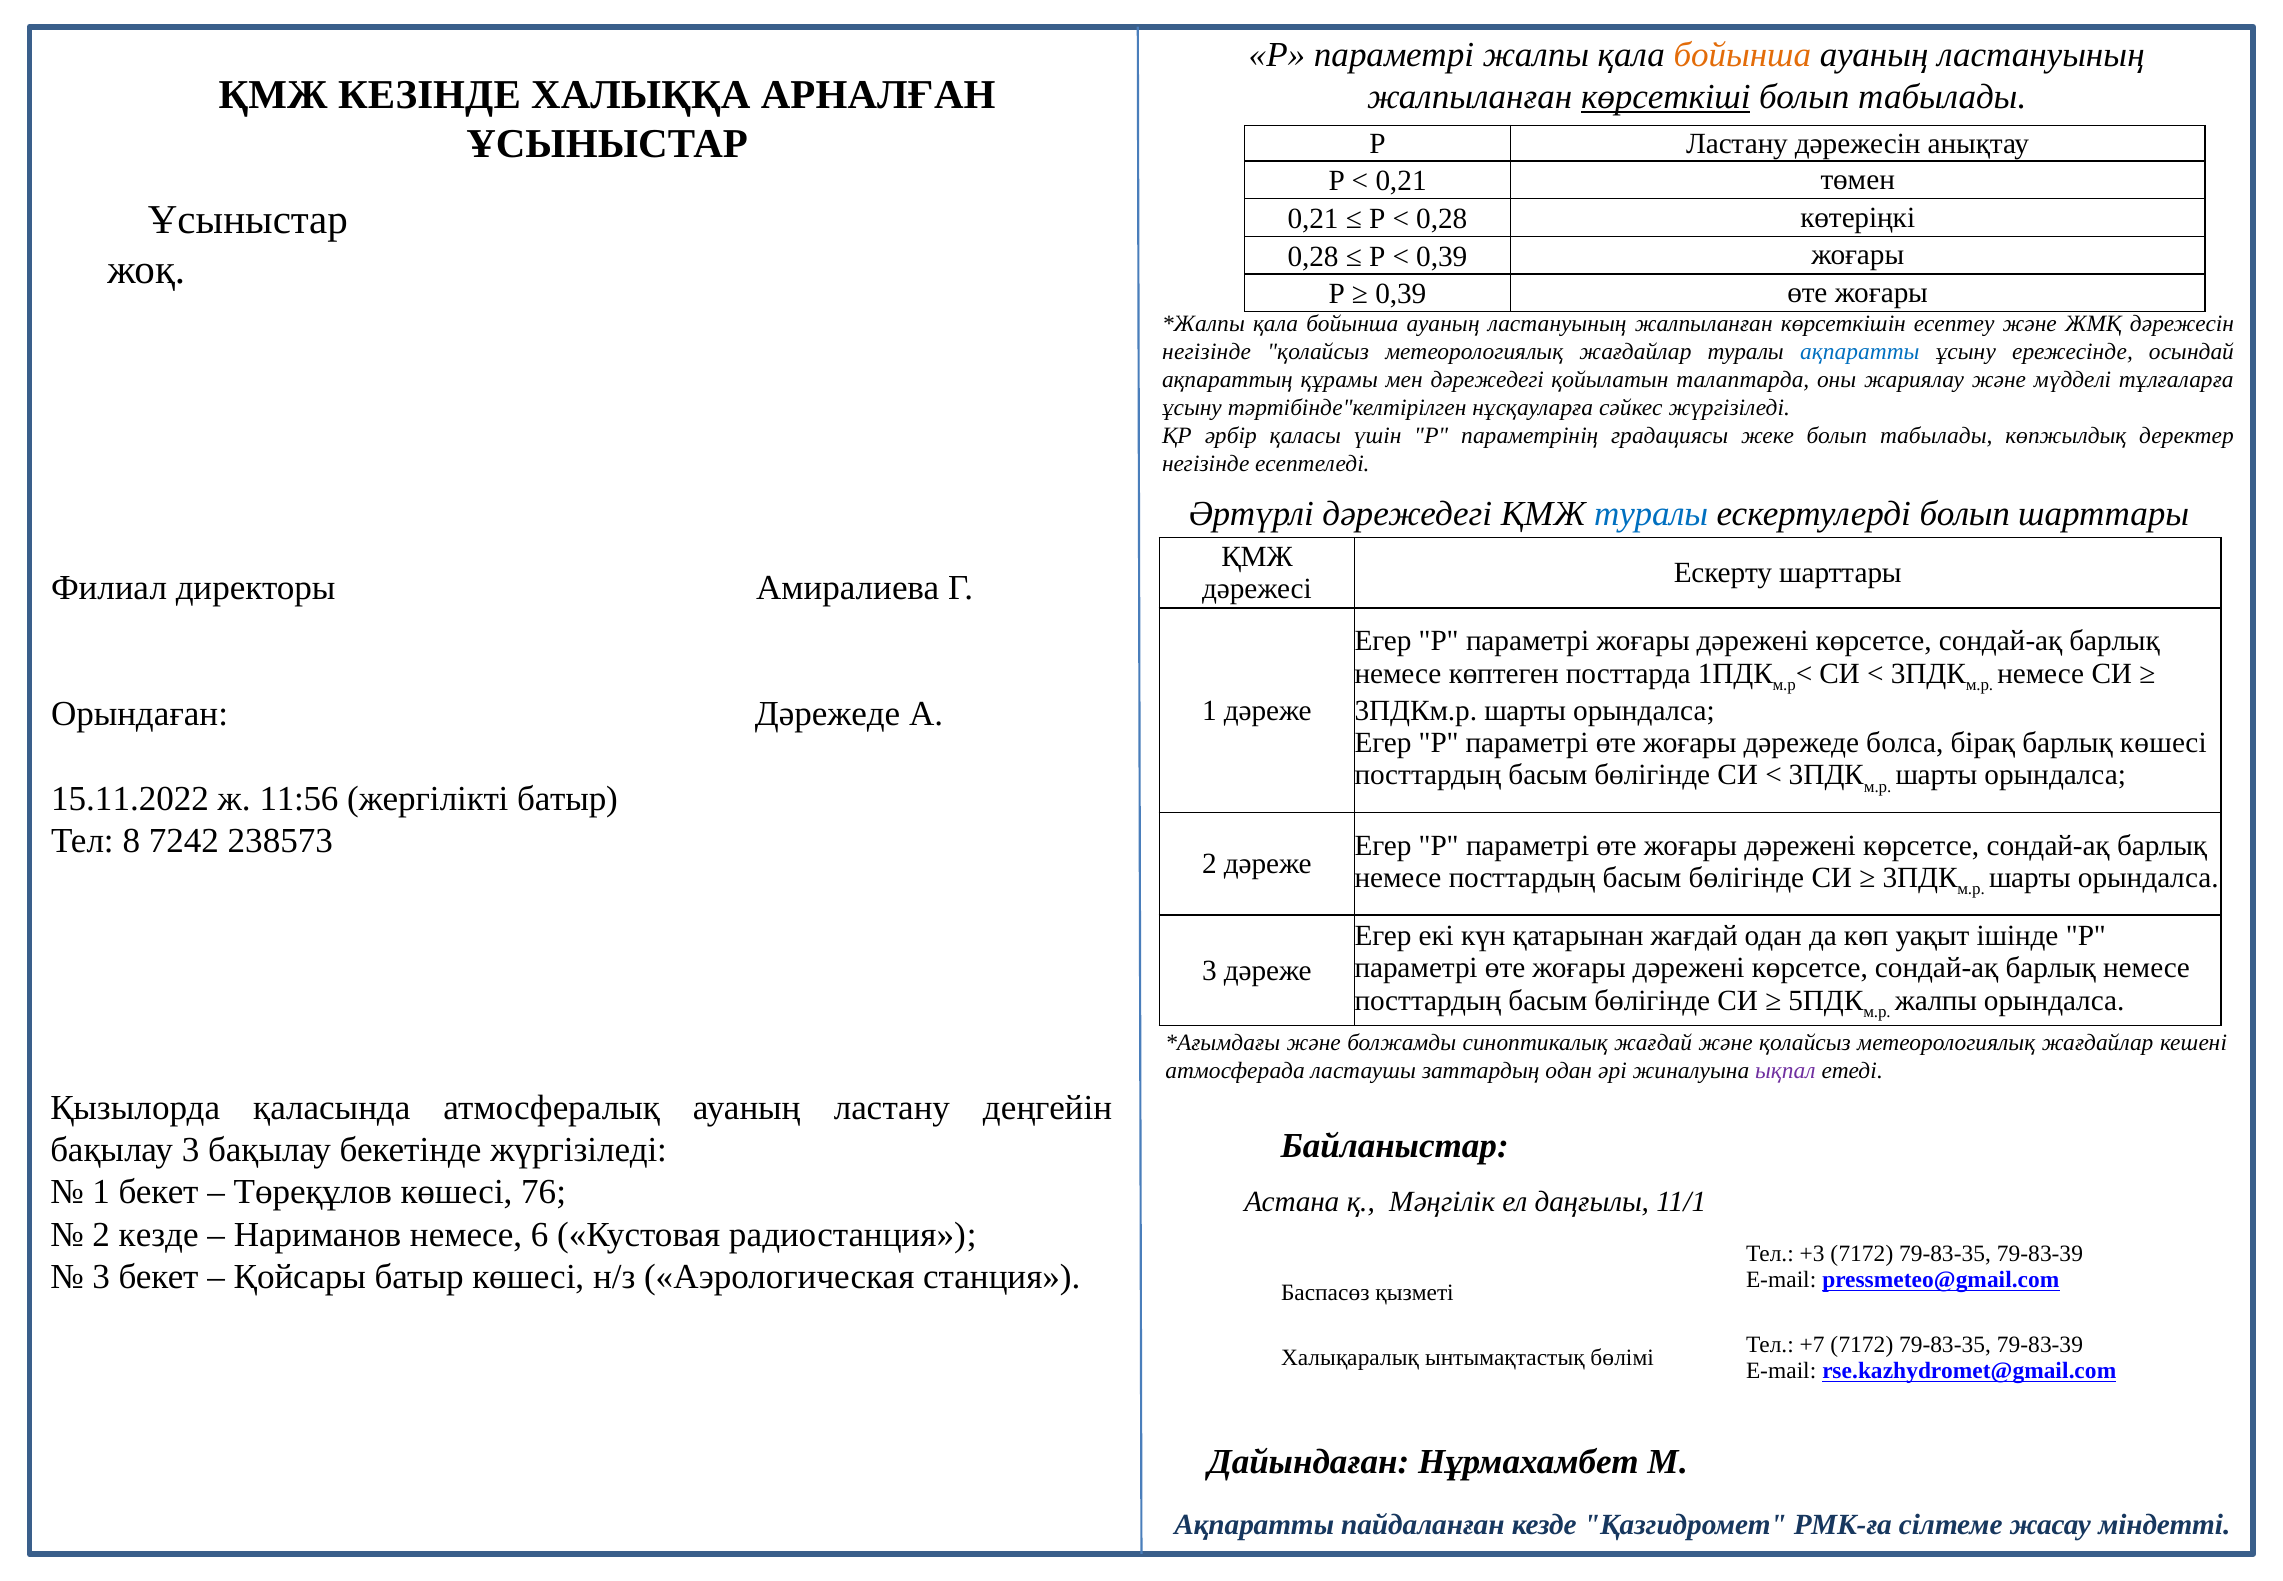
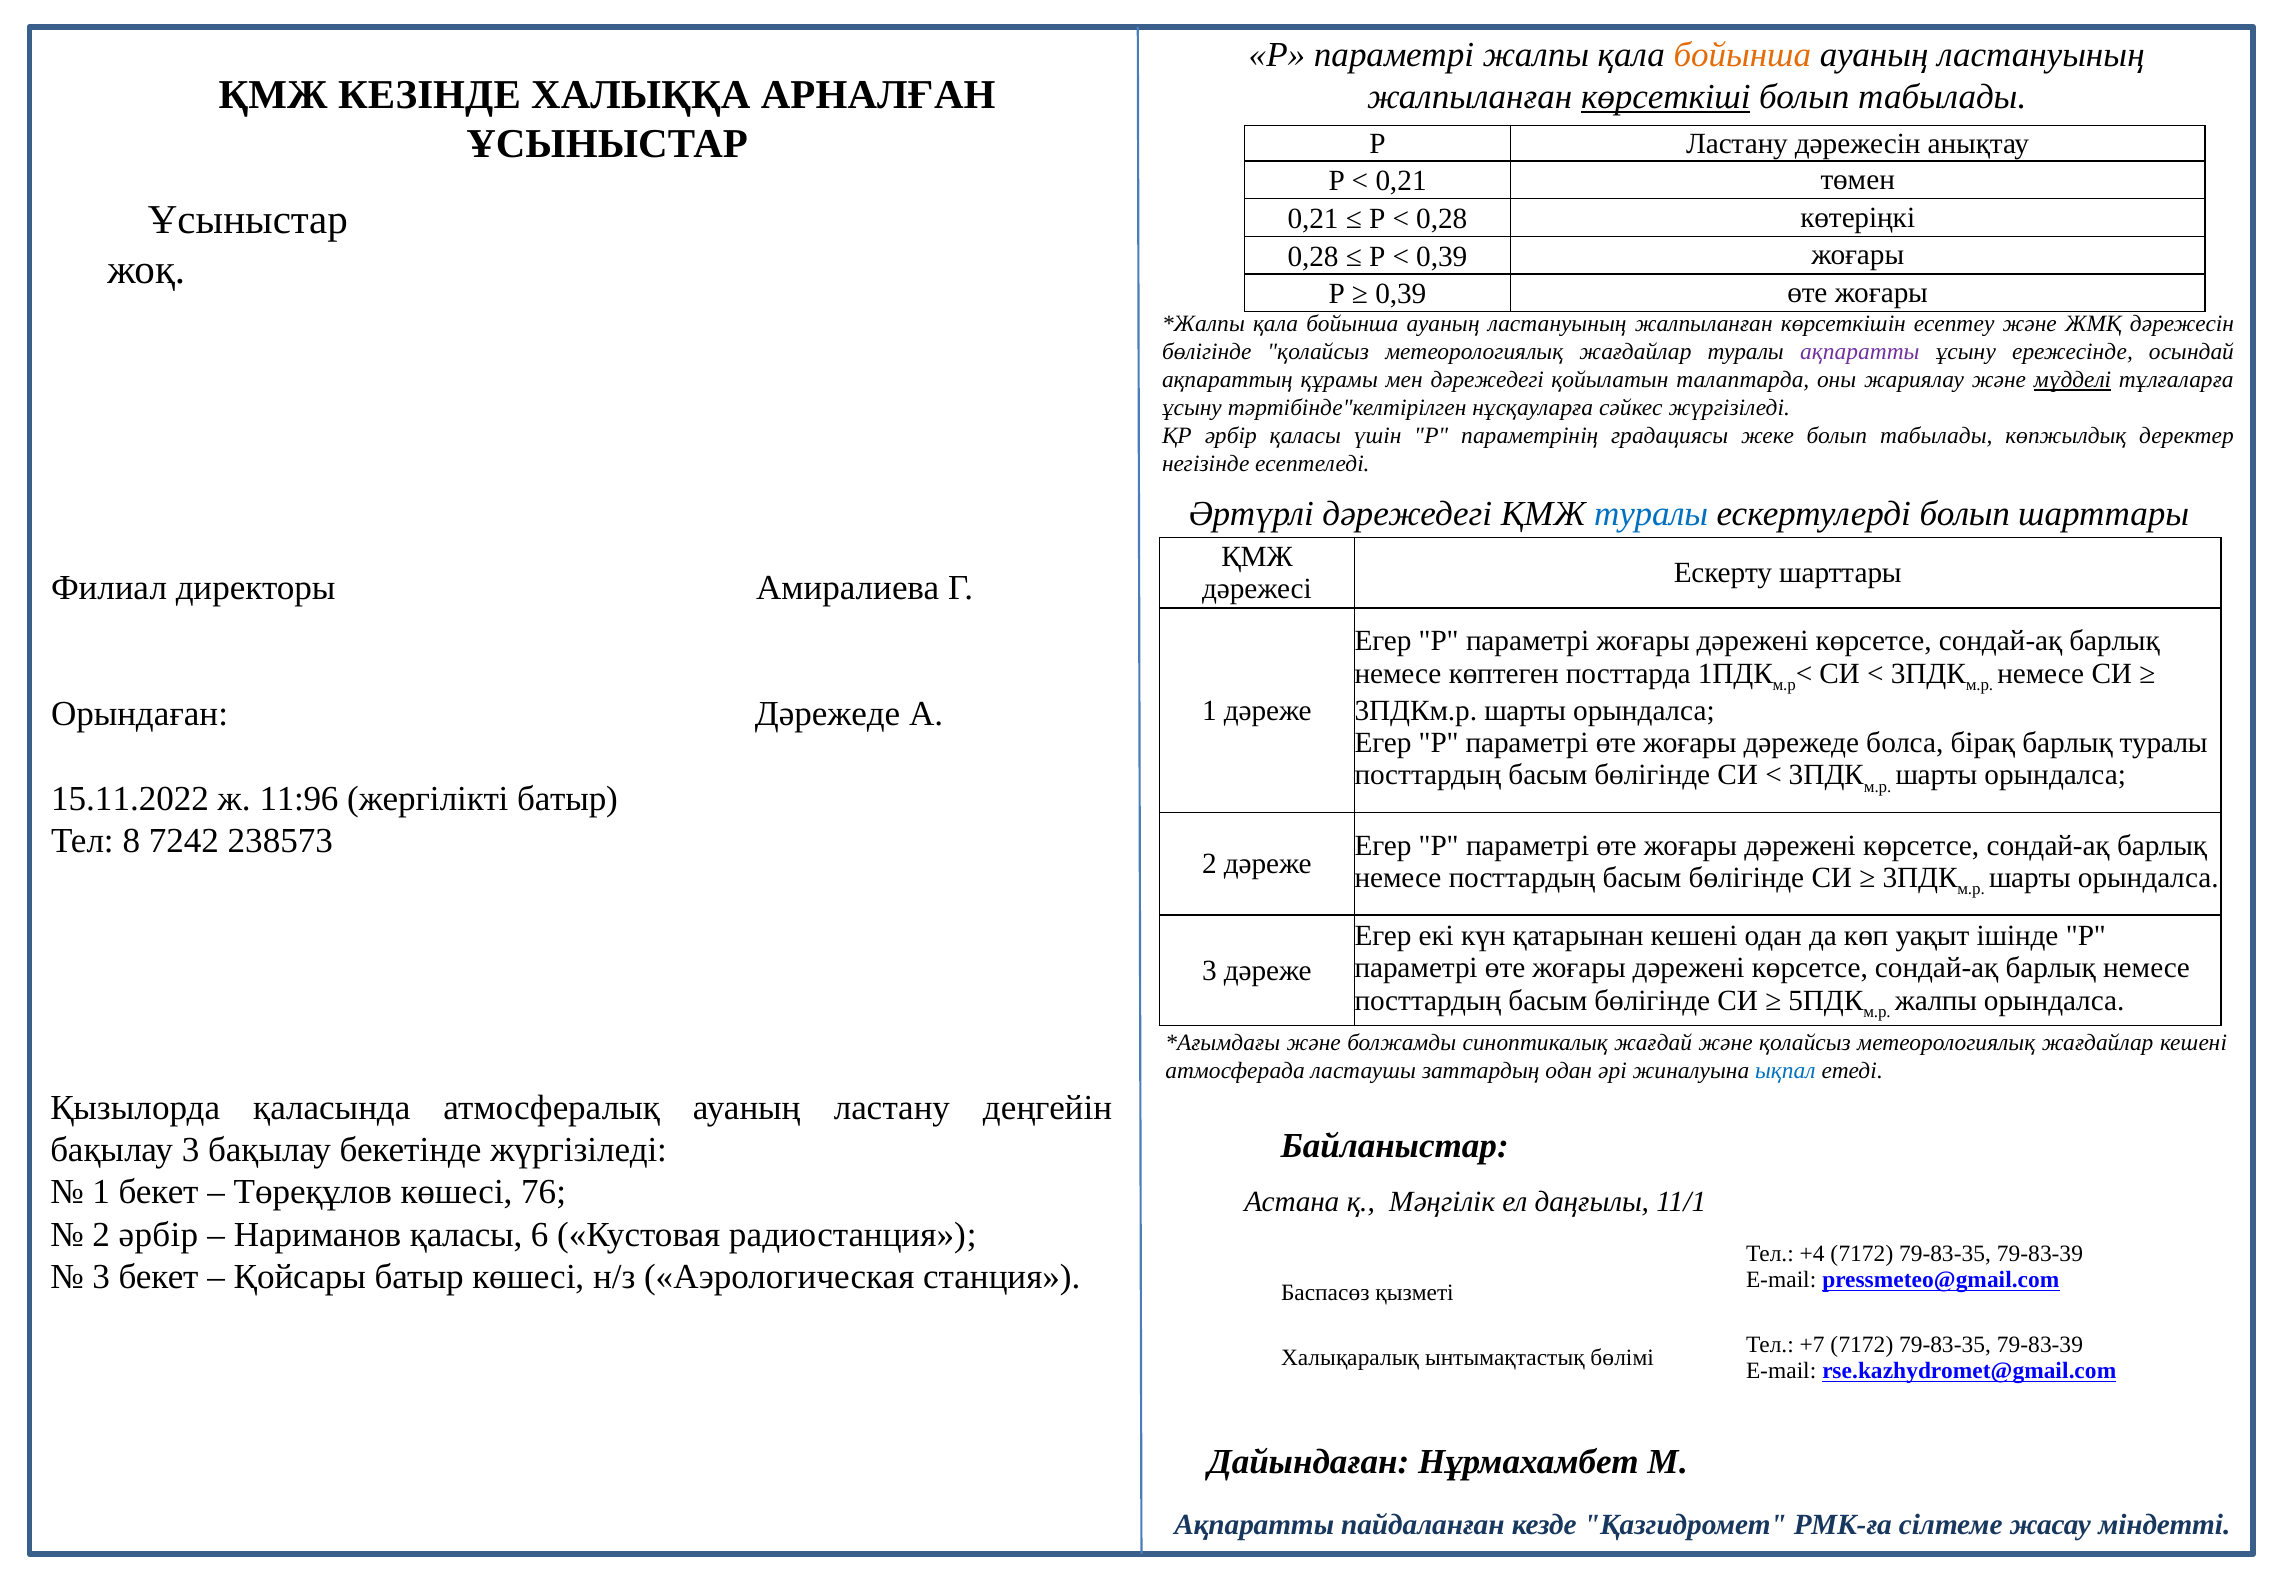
негізінде at (1207, 352): негізінде -> бөлігінде
ақпаратты at (1860, 352) colour: blue -> purple
мүдделі underline: none -> present
барлық көшесі: көшесі -> туралы
11:56: 11:56 -> 11:96
қатарынан жағдай: жағдай -> кешені
ықпал colour: purple -> blue
2 кезде: кезде -> әрбір
Нариманов немесе: немесе -> қаласы
+3: +3 -> +4
